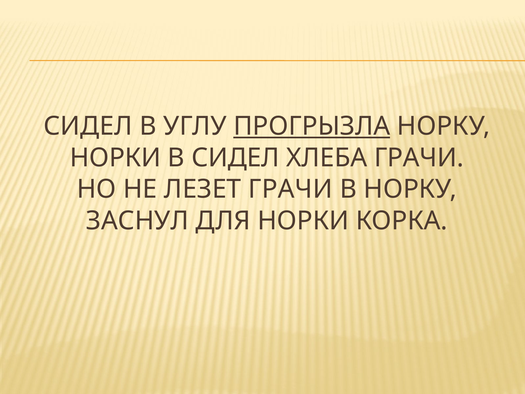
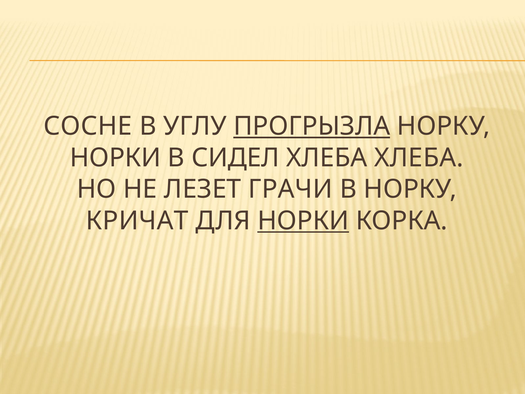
СИДЕЛ at (88, 126): СИДЕЛ -> СОСНЕ
ХЛЕБА ГРАЧИ: ГРАЧИ -> ХЛЕБА
ЗАСНУЛ: ЗАСНУЛ -> КРИЧАТ
НОРКИ at (303, 221) underline: none -> present
